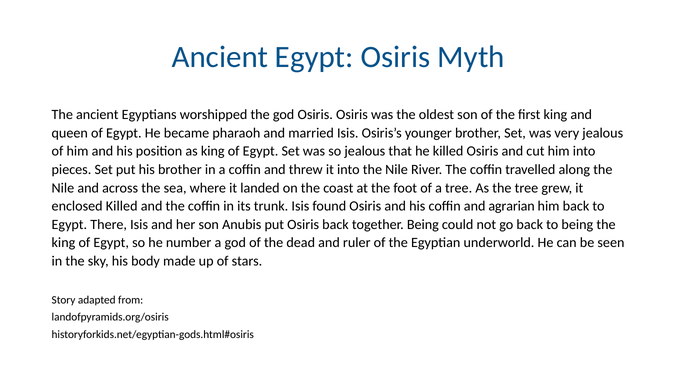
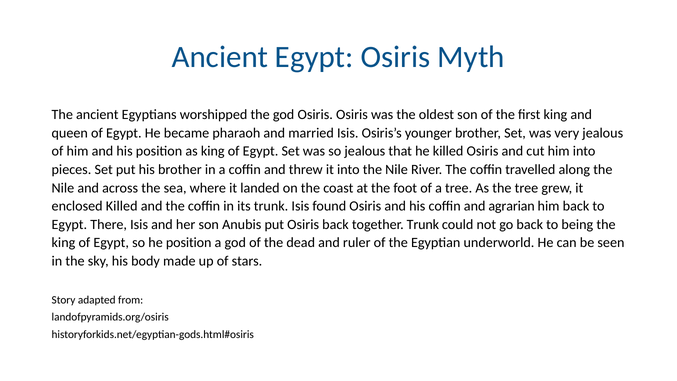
together Being: Being -> Trunk
he number: number -> position
